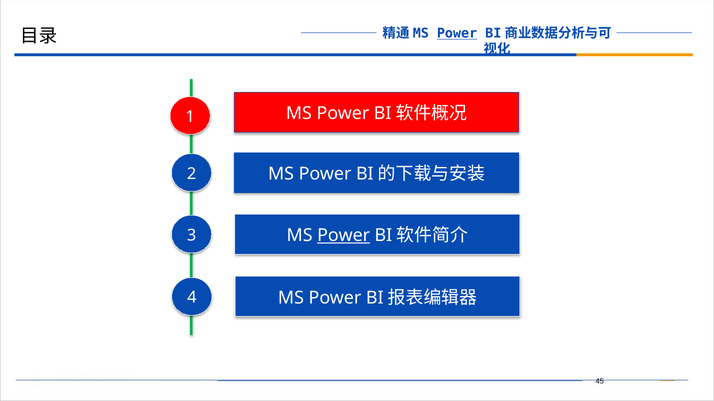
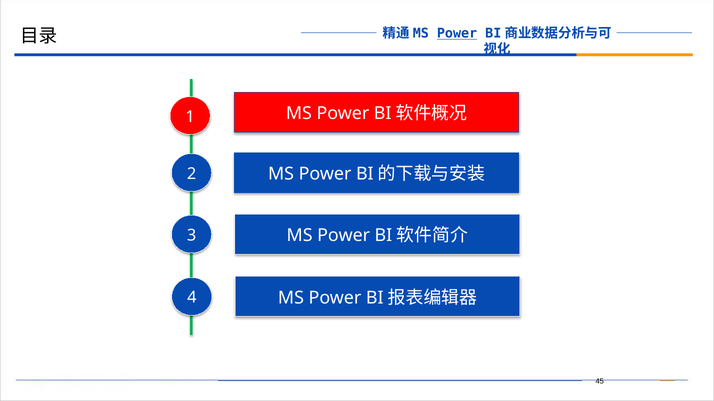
Power at (344, 236) underline: present -> none
